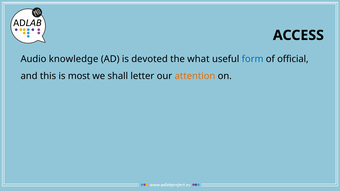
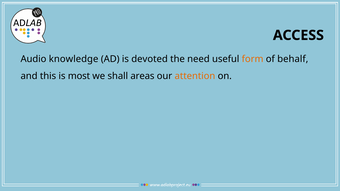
what: what -> need
form colour: blue -> orange
official: official -> behalf
letter: letter -> areas
